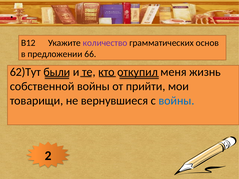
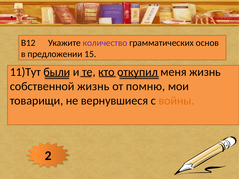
66: 66 -> 15
62)Тут: 62)Тут -> 11)Тут
собственной войны: войны -> жизнь
прийти: прийти -> помню
войны at (176, 101) colour: blue -> orange
